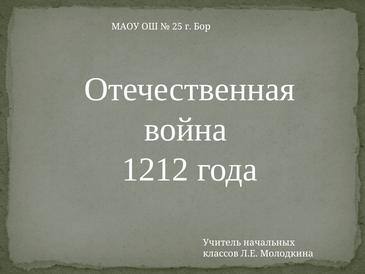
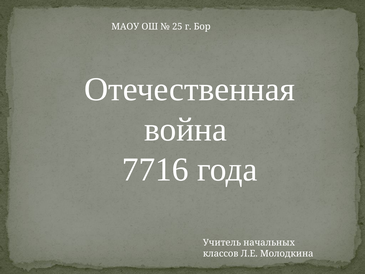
1212: 1212 -> 7716
